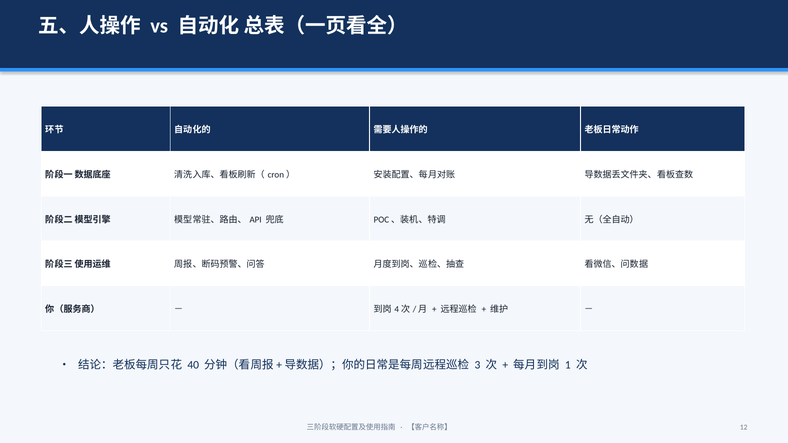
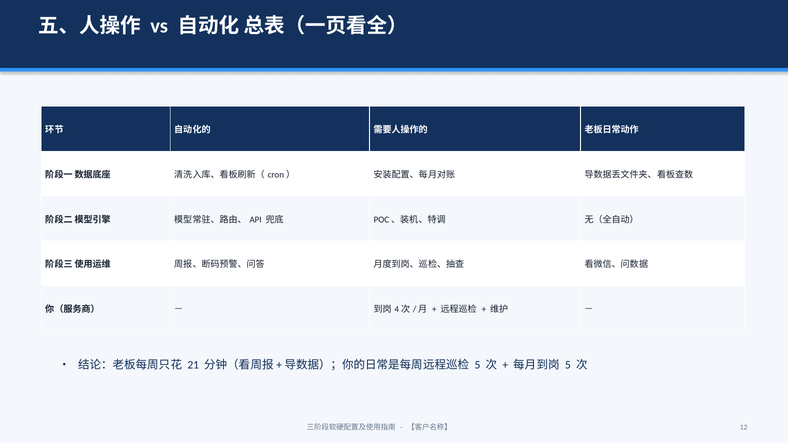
40: 40 -> 21
3 at (477, 365): 3 -> 5
1 at (568, 365): 1 -> 5
